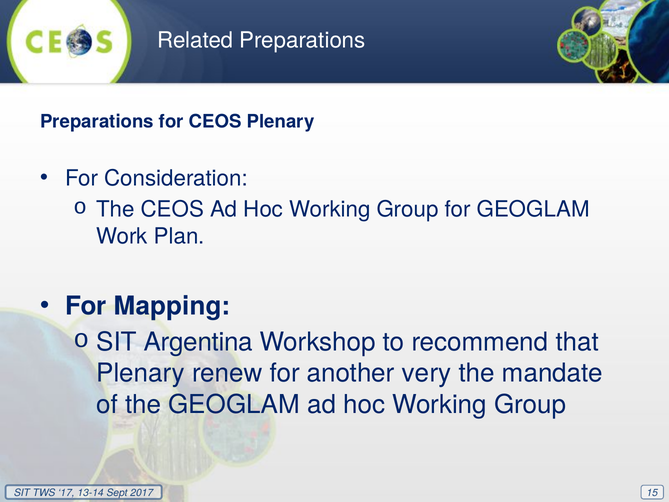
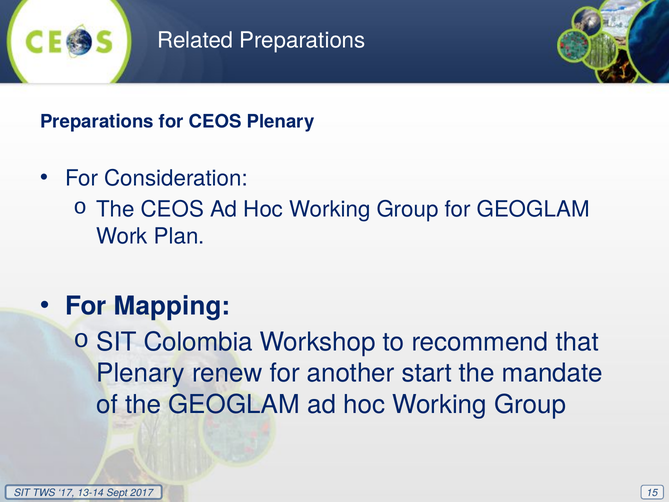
Argentina: Argentina -> Colombia
very: very -> start
